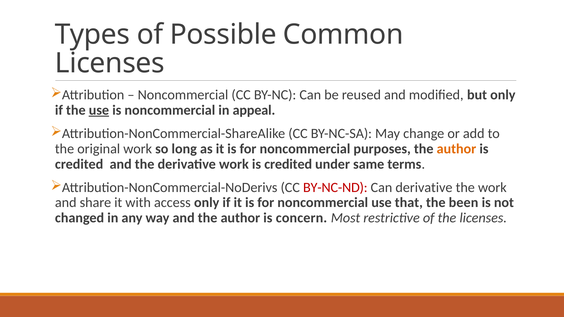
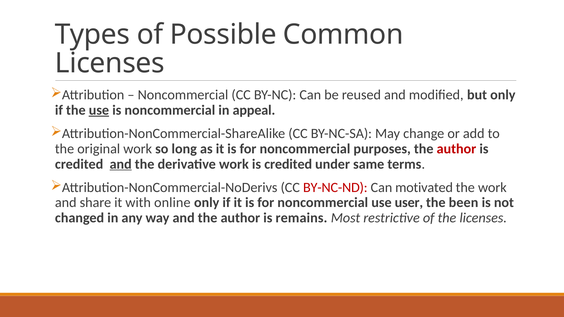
author at (456, 149) colour: orange -> red
and at (121, 164) underline: none -> present
Can derivative: derivative -> motivated
access: access -> online
that: that -> user
concern: concern -> remains
